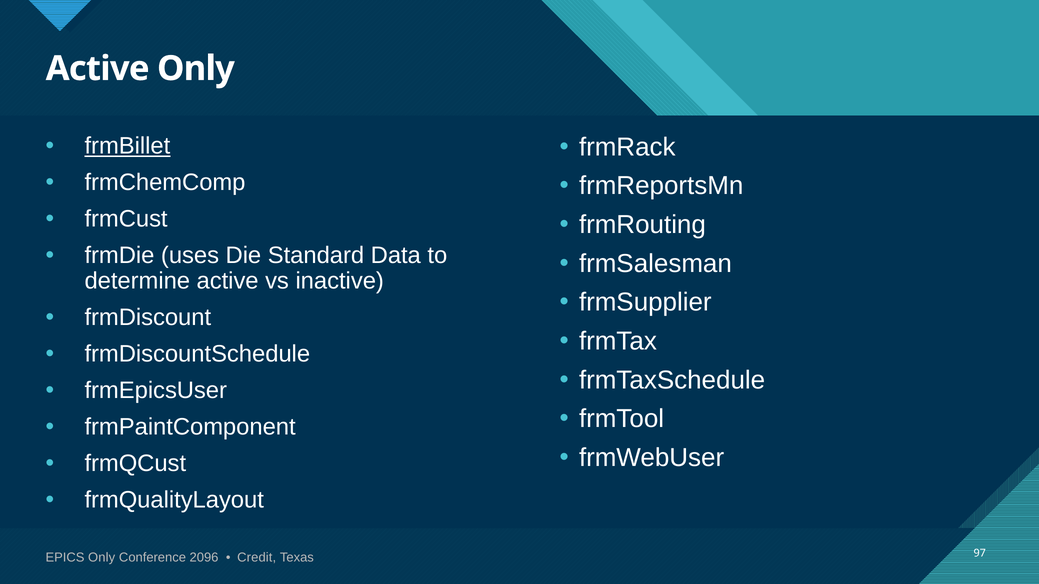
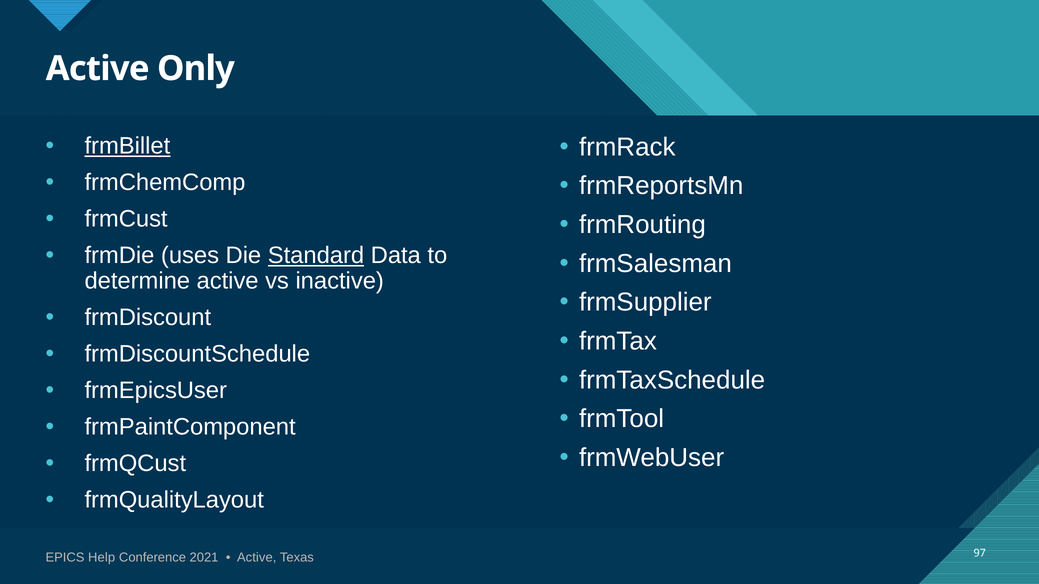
Standard underline: none -> present
EPICS Only: Only -> Help
2096: 2096 -> 2021
Credit at (257, 558): Credit -> Active
